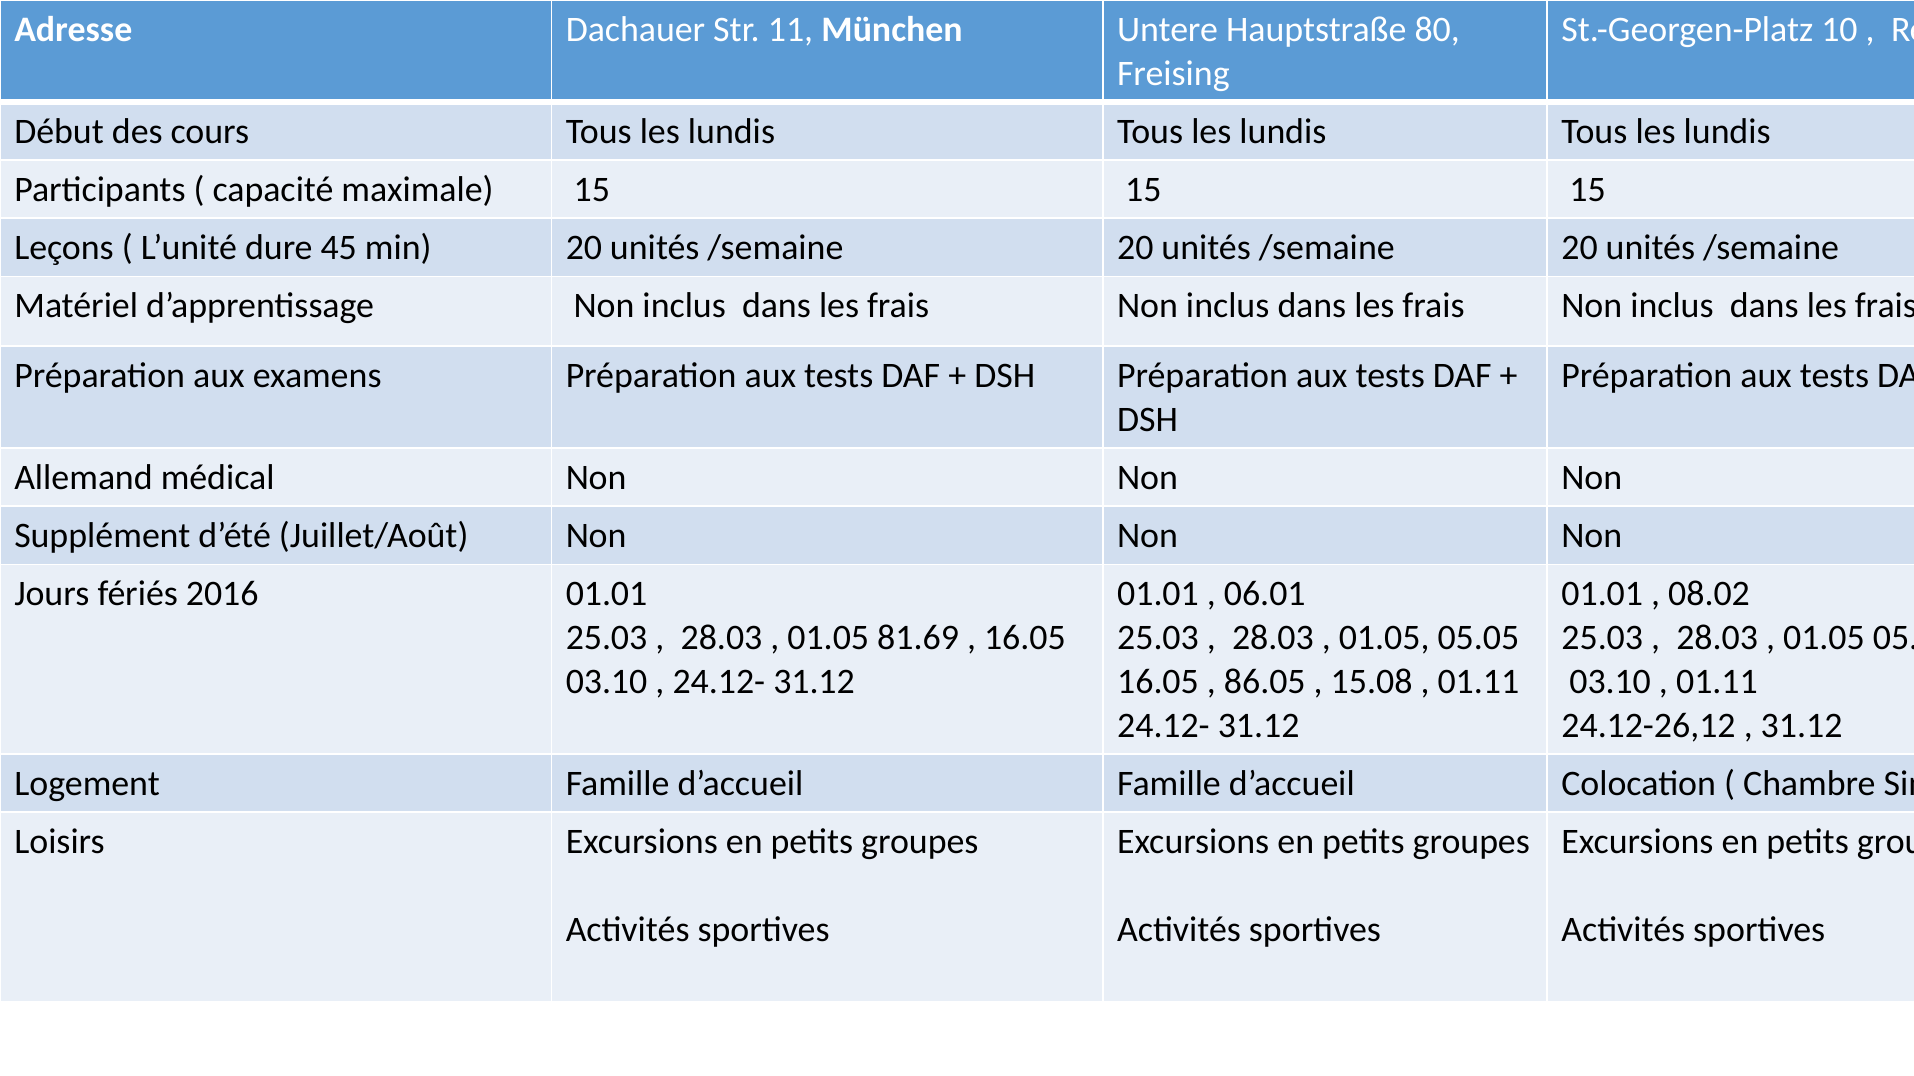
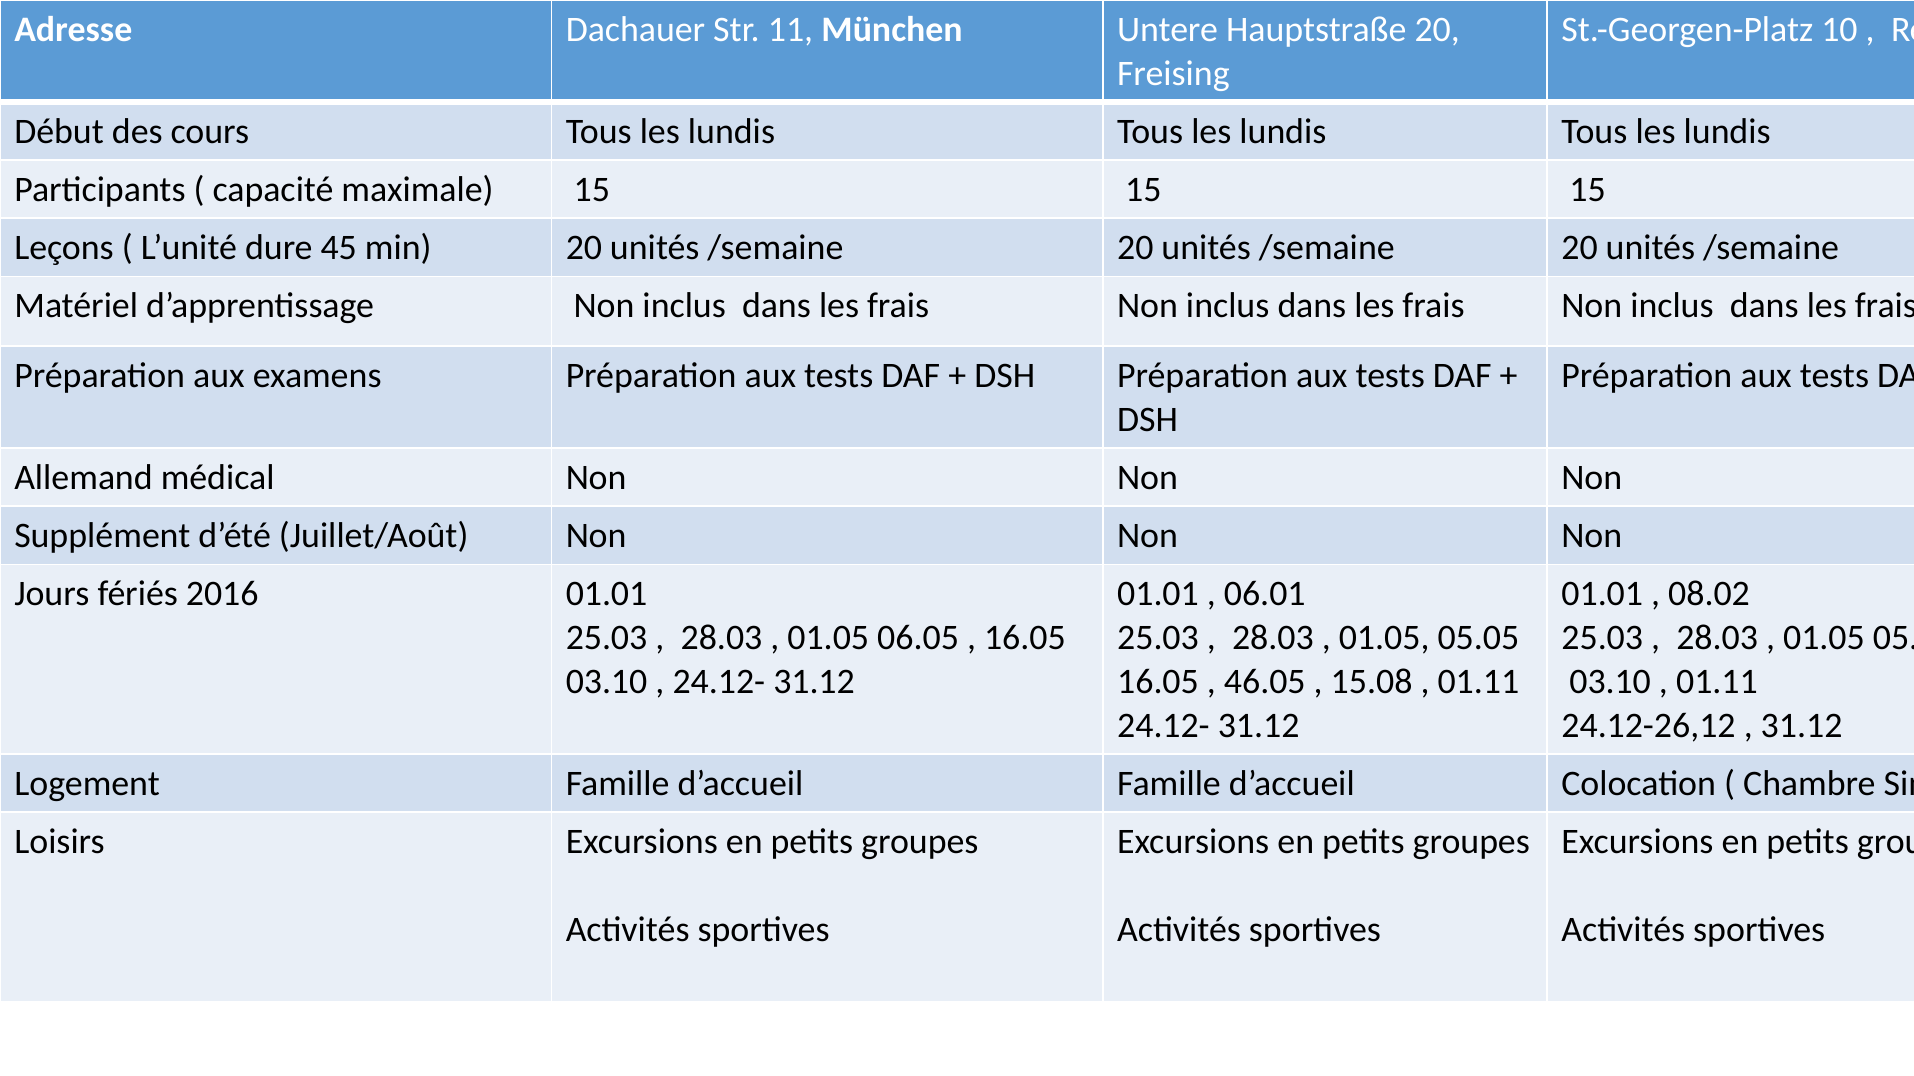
Hauptstraße 80: 80 -> 20
81.69: 81.69 -> 06.05
86.05: 86.05 -> 46.05
